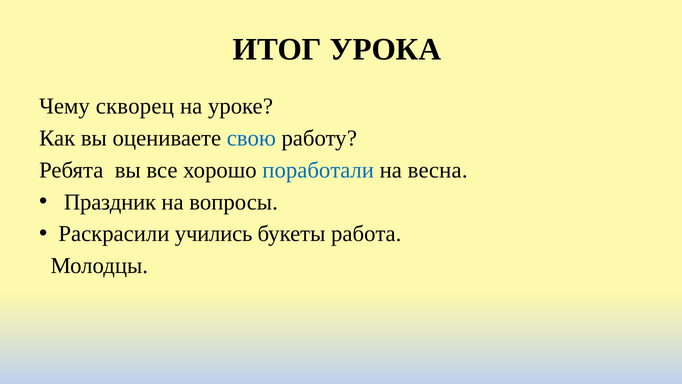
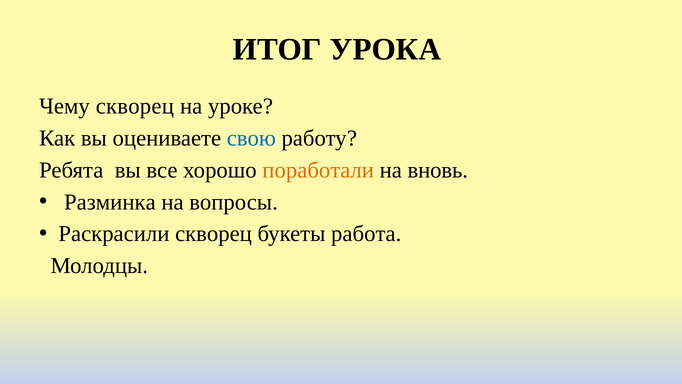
поработали colour: blue -> orange
весна: весна -> вновь
Праздник: Праздник -> Разминка
Раскрасили учились: учились -> скворец
